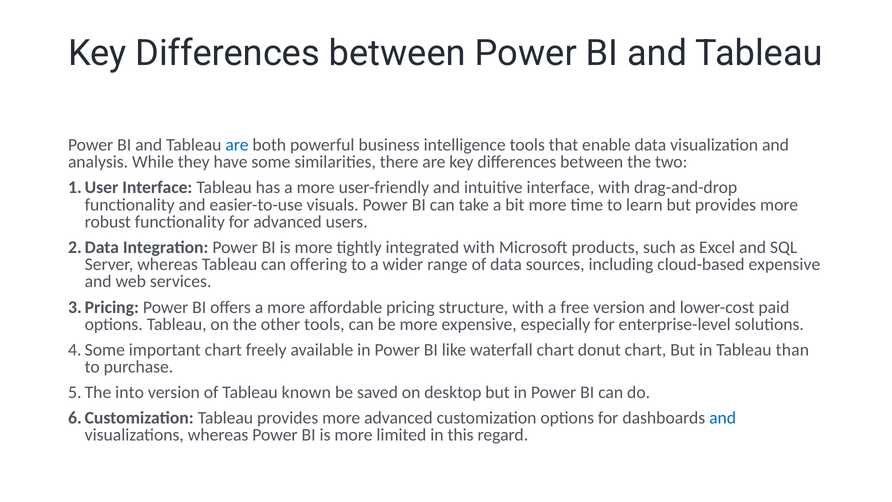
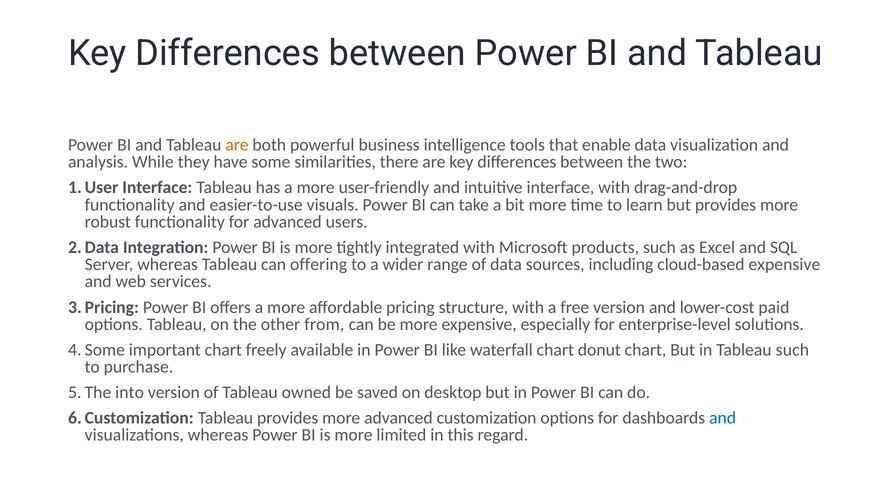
are at (237, 145) colour: blue -> orange
other tools: tools -> from
Tableau than: than -> such
known: known -> owned
